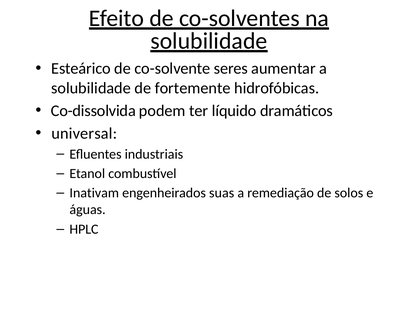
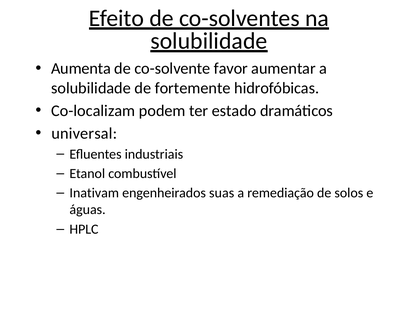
Esteárico: Esteárico -> Aumenta
seres: seres -> favor
Co-dissolvida: Co-dissolvida -> Co-localizam
líquido: líquido -> estado
